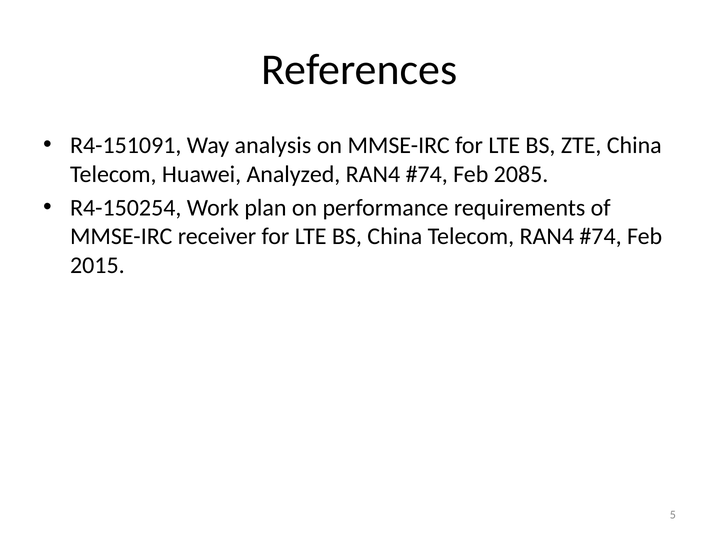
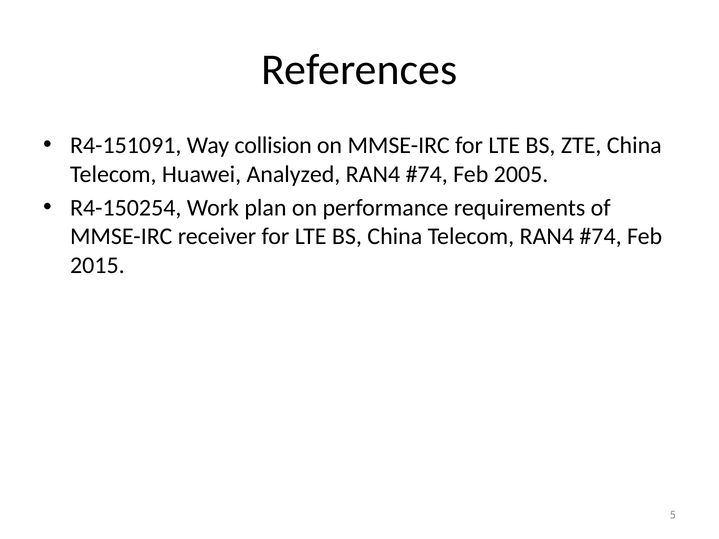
analysis: analysis -> collision
2085: 2085 -> 2005
